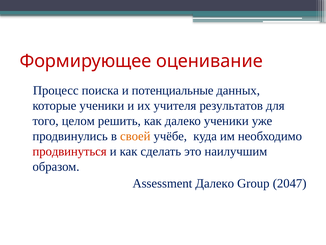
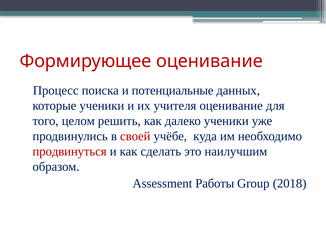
учителя результатов: результатов -> оценивание
своей colour: orange -> red
Assessment Далеко: Далеко -> Работы
2047: 2047 -> 2018
